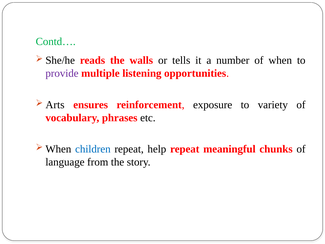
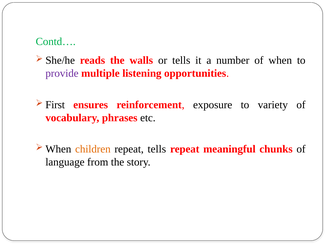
Arts: Arts -> First
children colour: blue -> orange
repeat help: help -> tells
